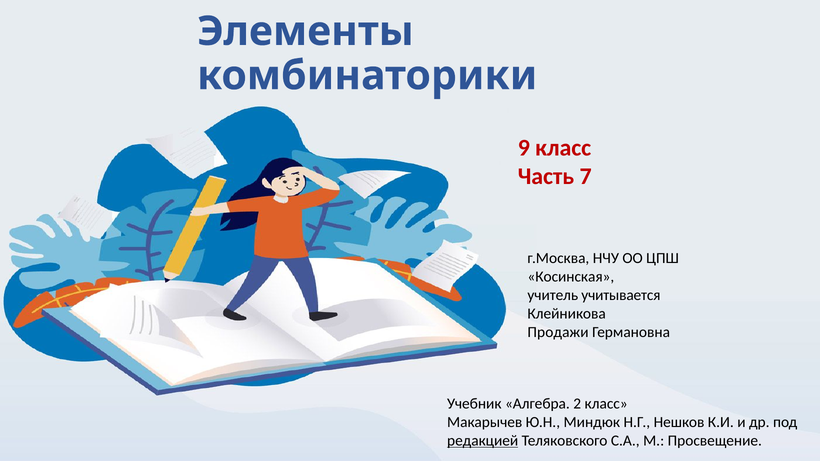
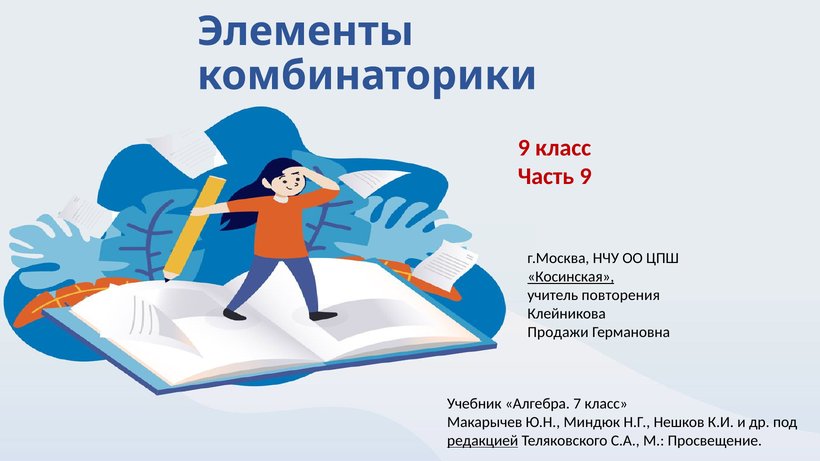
Часть 7: 7 -> 9
Косинская underline: none -> present
учитывается: учитывается -> повторения
2: 2 -> 7
